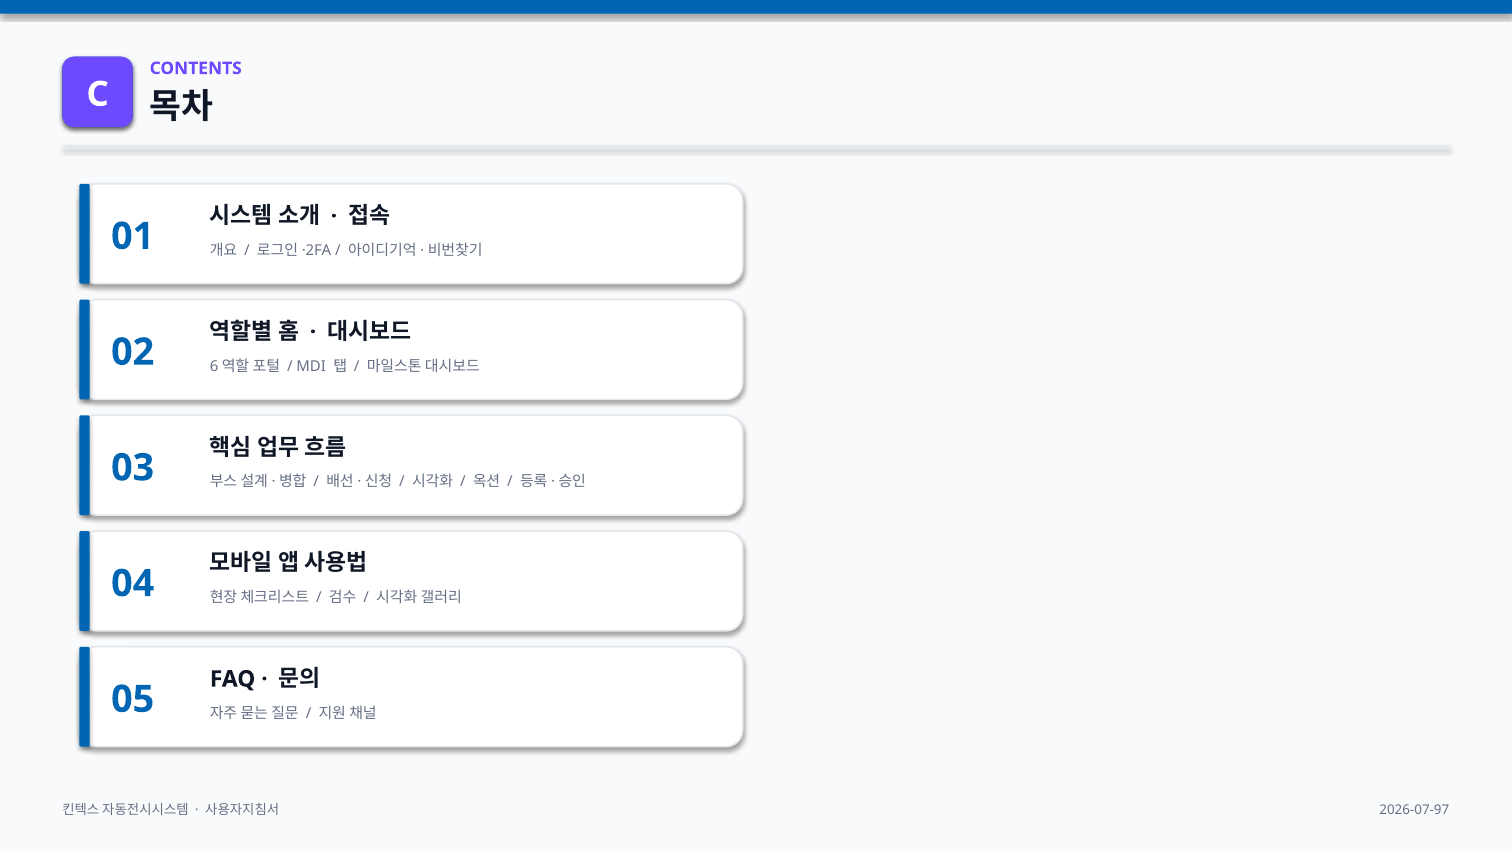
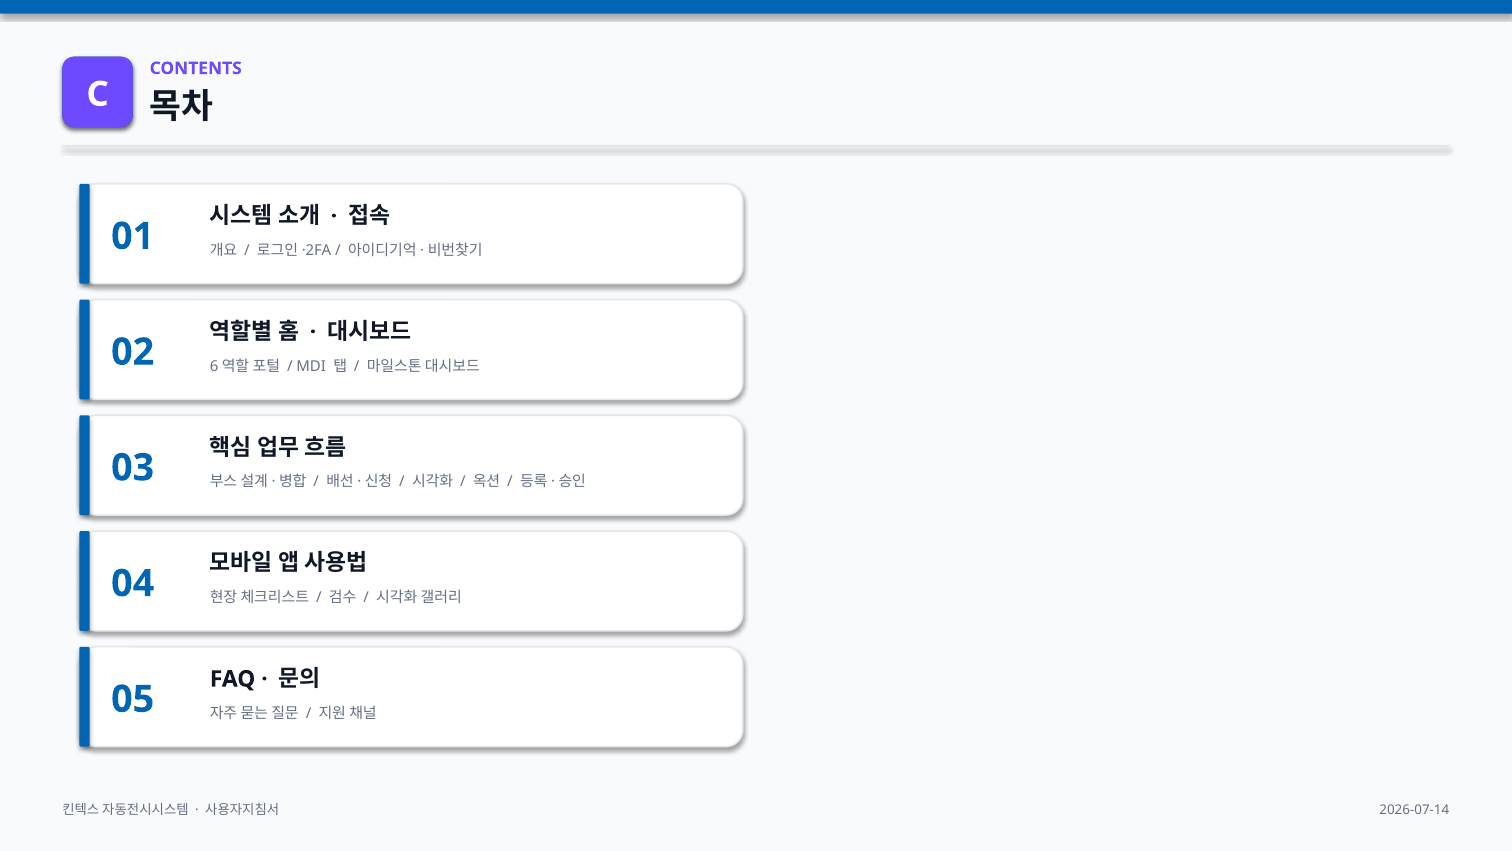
2026-07-97: 2026-07-97 -> 2026-07-14
